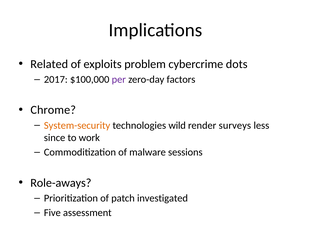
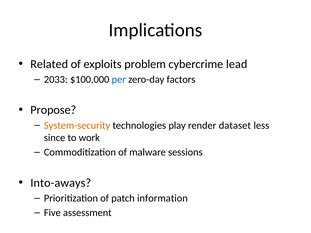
dots: dots -> lead
2017: 2017 -> 2033
per colour: purple -> blue
Chrome: Chrome -> Propose
wild: wild -> play
surveys: surveys -> dataset
Role-aways: Role-aways -> Into-aways
investigated: investigated -> information
